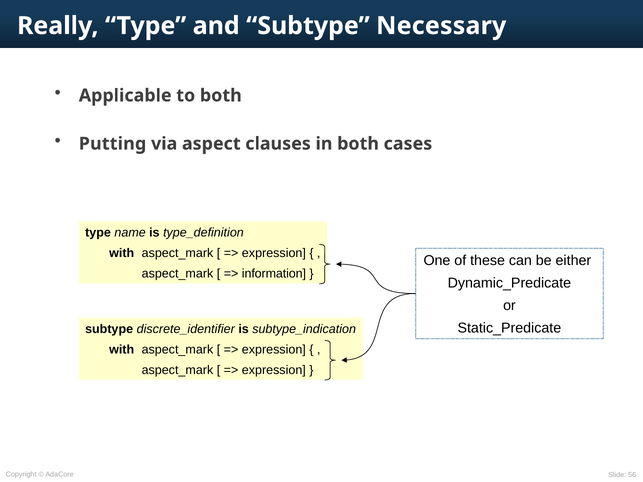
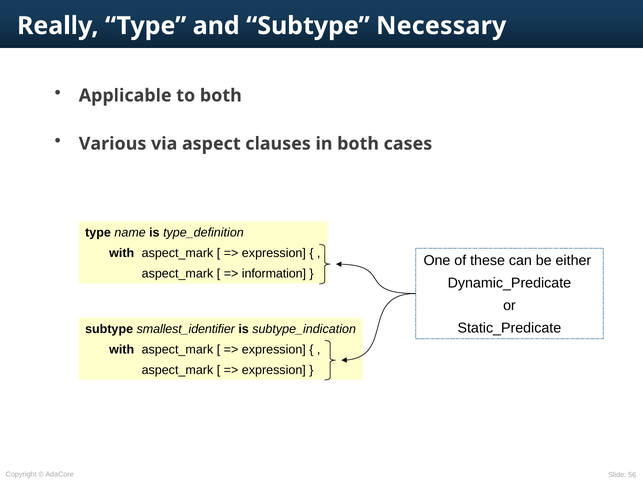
Putting: Putting -> Various
discrete_identifier: discrete_identifier -> smallest_identifier
